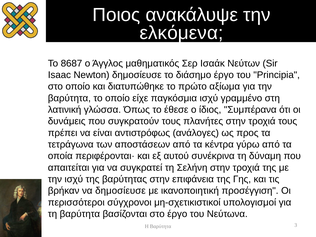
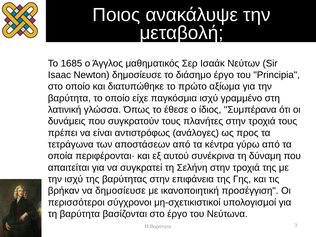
ελκόμενα: ελκόμενα -> μεταβολή
8687: 8687 -> 1685
